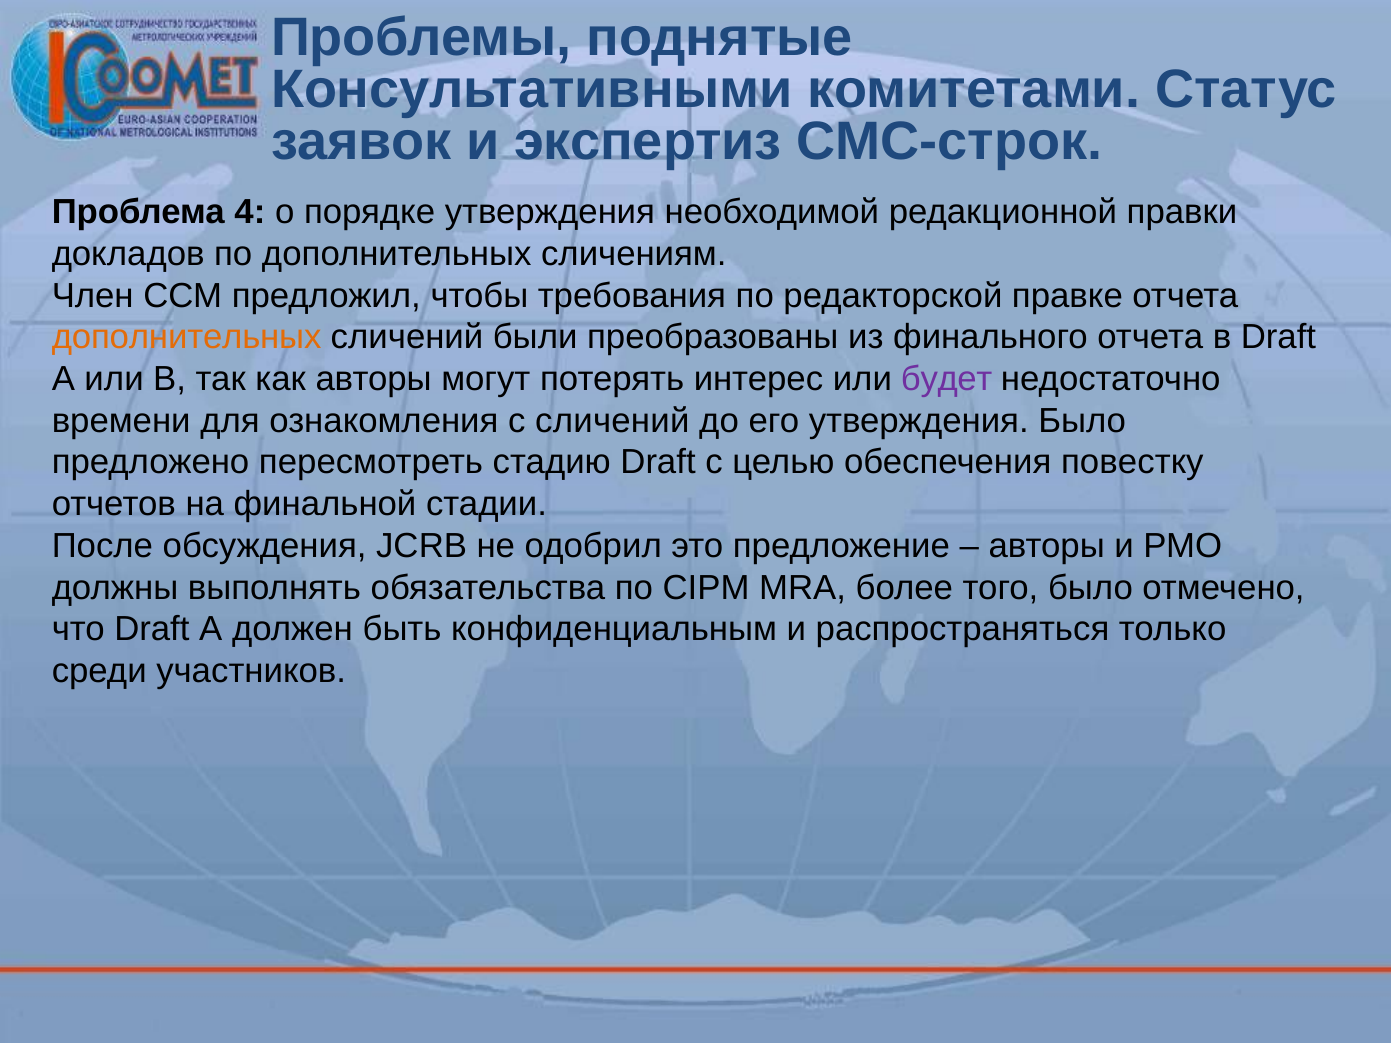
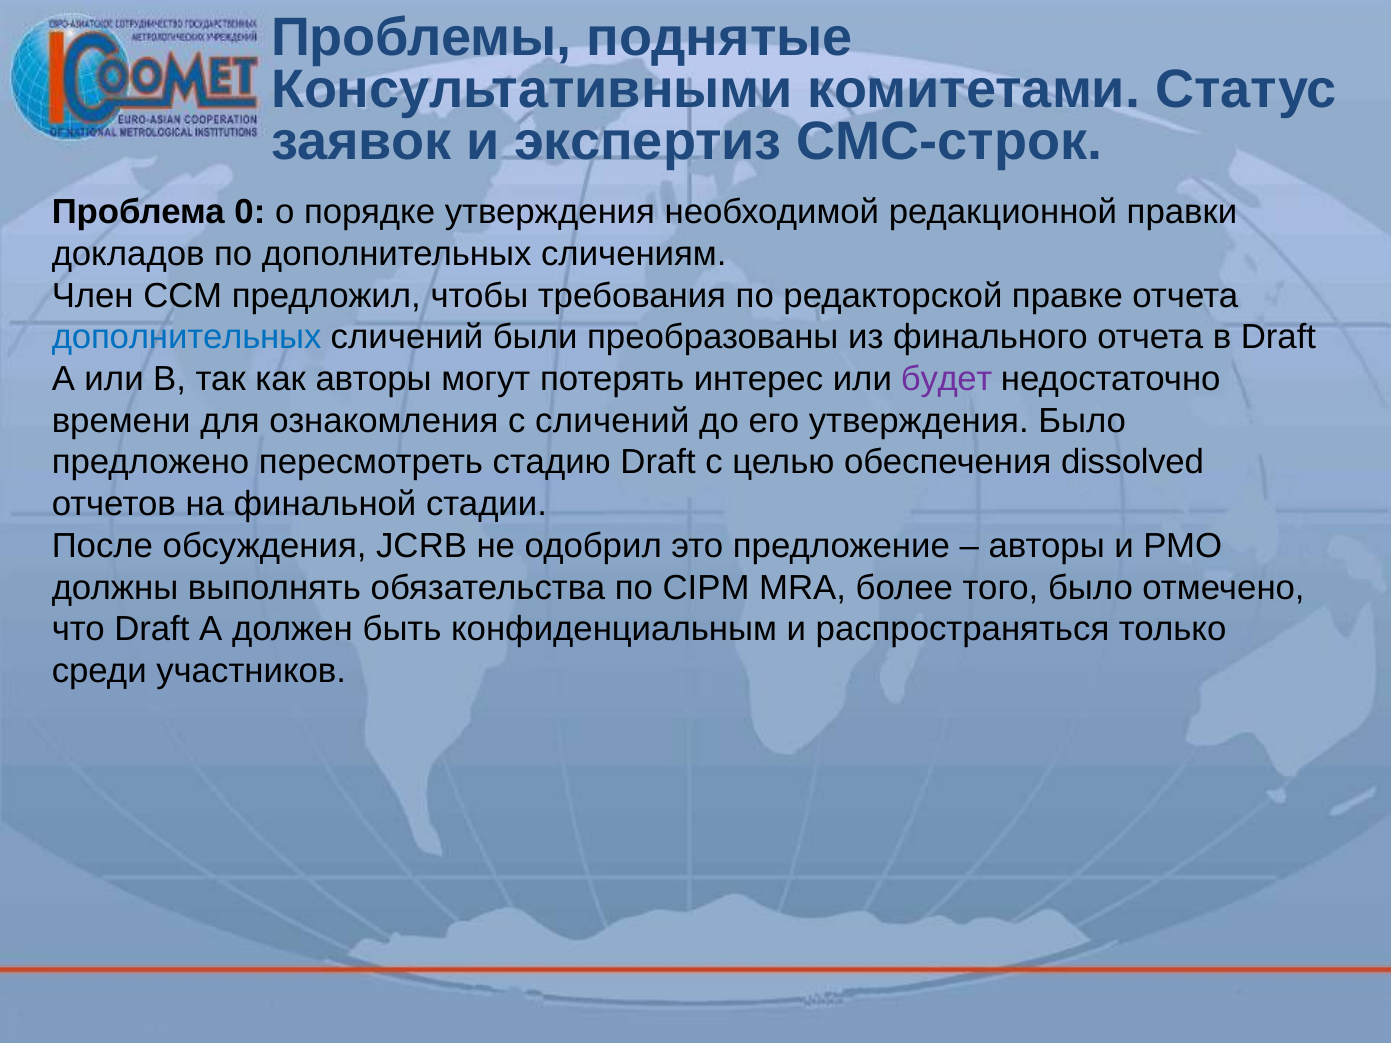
4: 4 -> 0
дополнительных at (187, 337) colour: orange -> blue
повестку: повестку -> dissolved
